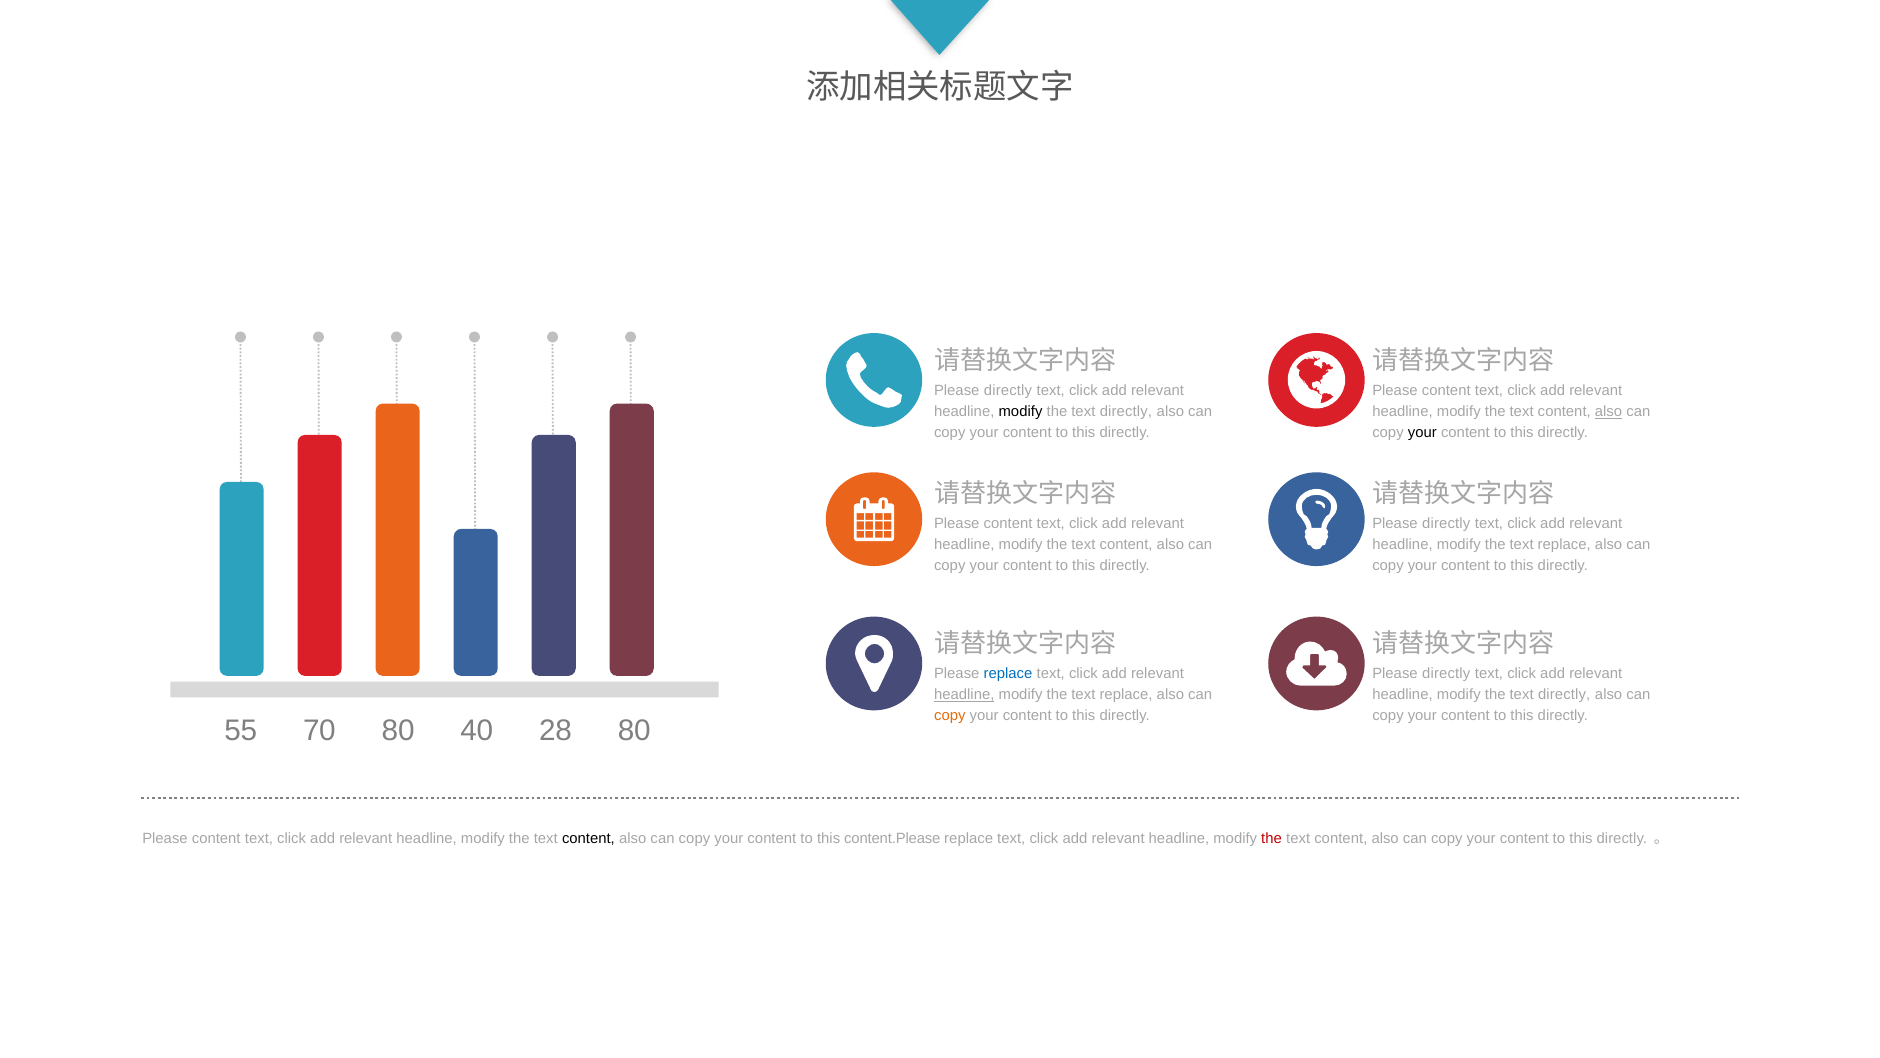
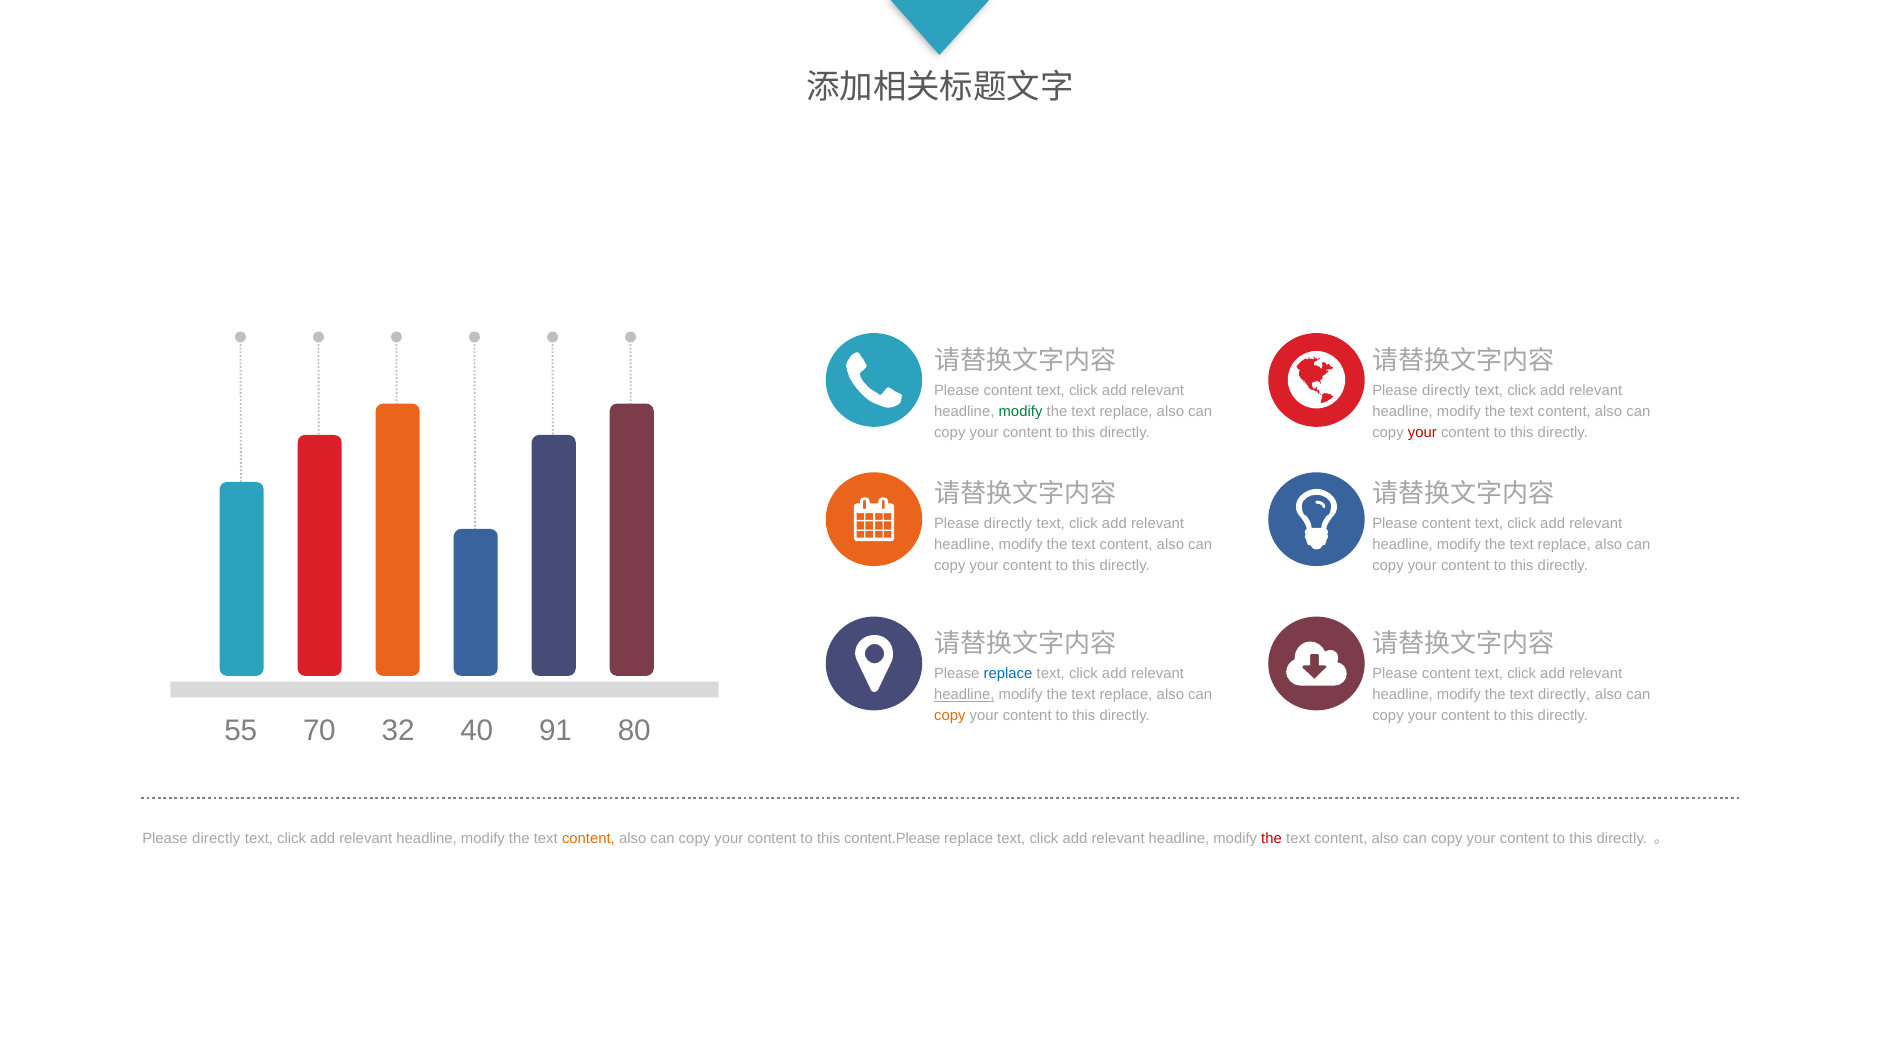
directly at (1008, 390): directly -> content
content at (1446, 390): content -> directly
modify at (1021, 412) colour: black -> green
directly at (1126, 412): directly -> replace
also at (1609, 412) underline: present -> none
your at (1422, 433) colour: black -> red
content at (1008, 523): content -> directly
directly at (1446, 523): directly -> content
directly at (1446, 673): directly -> content
70 80: 80 -> 32
28: 28 -> 91
content at (216, 839): content -> directly
content at (588, 839) colour: black -> orange
